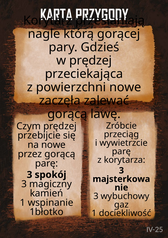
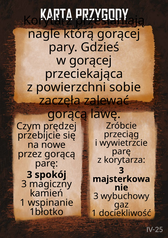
w prędzej: prędzej -> gorącej
powierzchni nowe: nowe -> sobie
